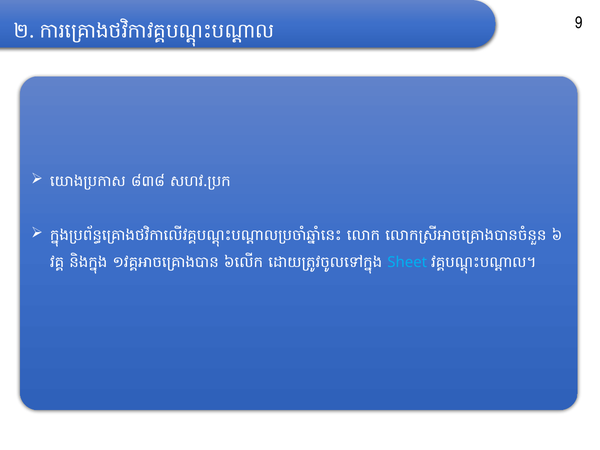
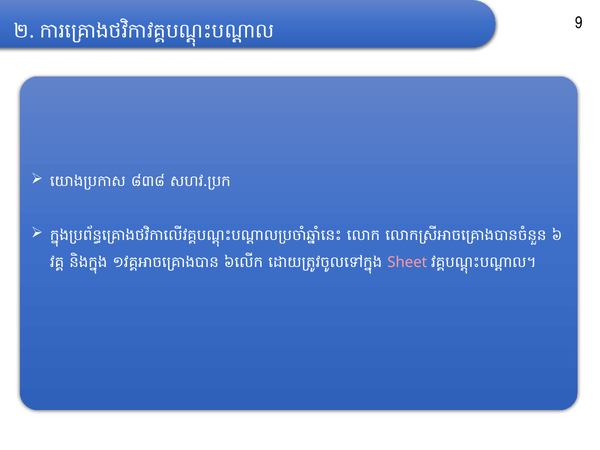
Sheet colour: light blue -> pink
